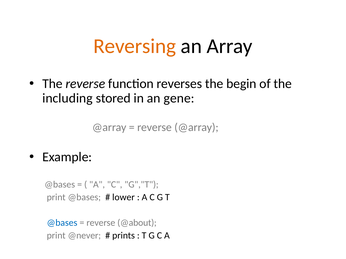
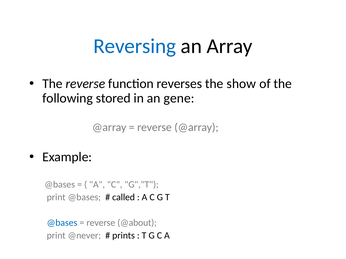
Reversing colour: orange -> blue
begin: begin -> show
including: including -> following
lower: lower -> called
